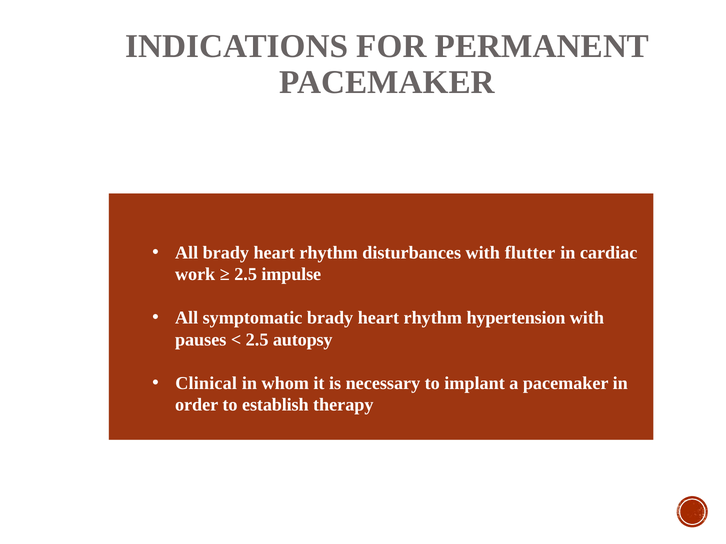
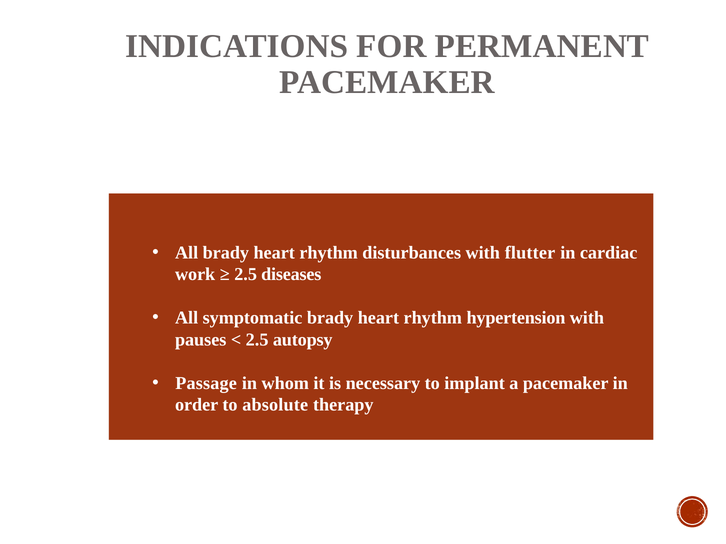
impulse: impulse -> diseases
Clinical: Clinical -> Passage
establish: establish -> absolute
